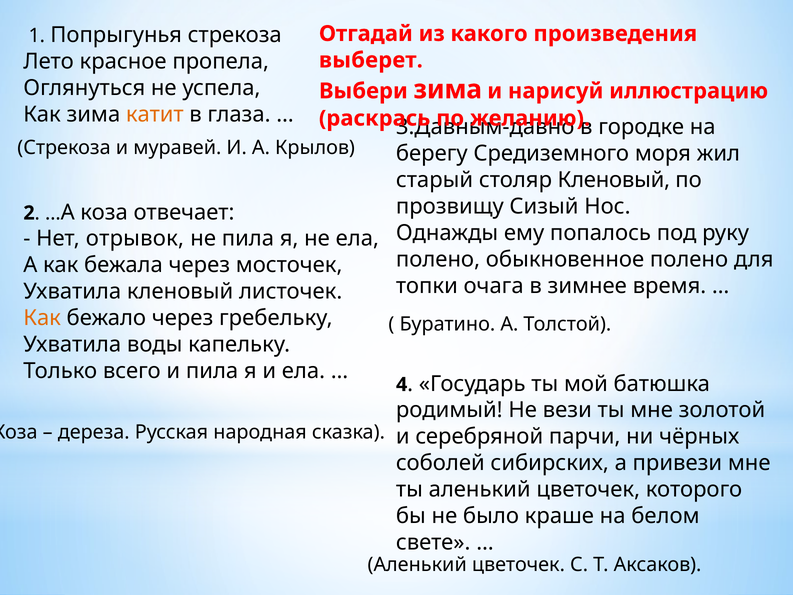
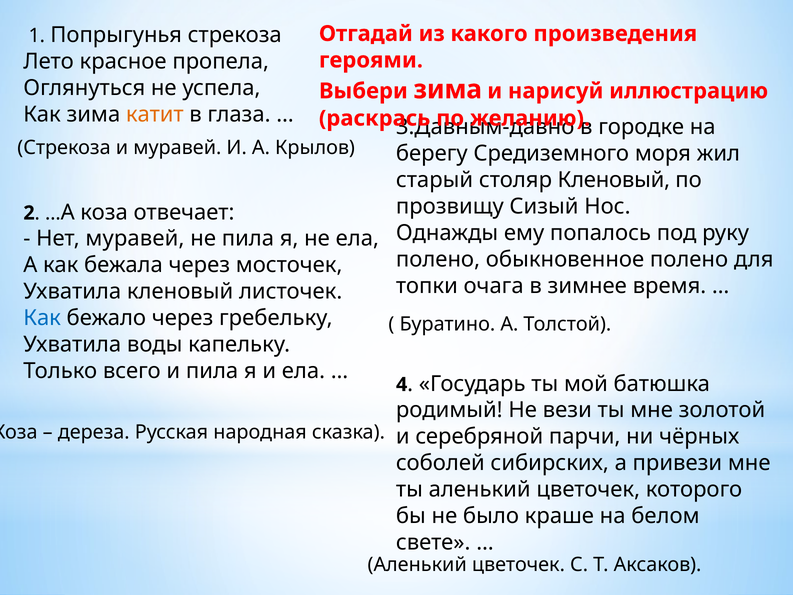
выберет: выберет -> героями
Нет отрывок: отрывок -> муравей
Как at (42, 318) colour: orange -> blue
